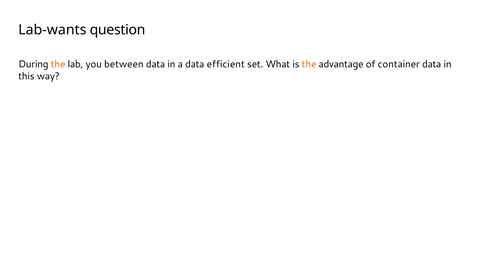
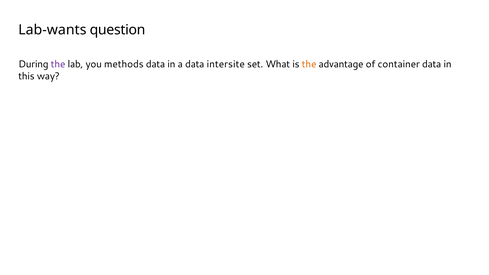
the at (58, 64) colour: orange -> purple
between: between -> methods
efficient: efficient -> intersite
